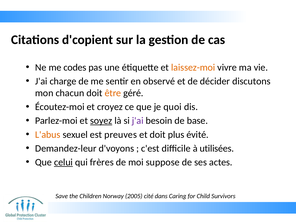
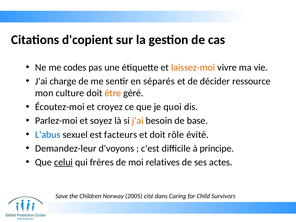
observé: observé -> séparés
discutons: discutons -> ressource
chacun: chacun -> culture
soyez underline: present -> none
j'ai at (138, 121) colour: purple -> orange
L'abus colour: orange -> blue
preuves: preuves -> facteurs
plus: plus -> rôle
utilisées: utilisées -> principe
suppose: suppose -> relatives
